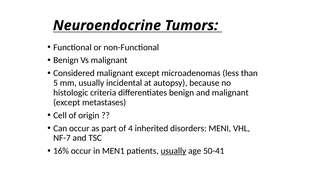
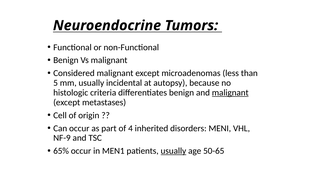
malignant at (230, 93) underline: none -> present
NF-7: NF-7 -> NF-9
16%: 16% -> 65%
50-41: 50-41 -> 50-65
